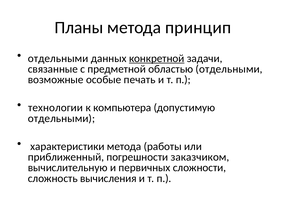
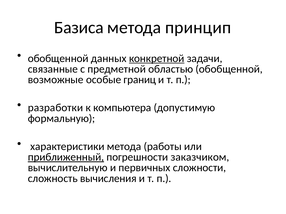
Планы: Планы -> Базиса
отдельными at (58, 58): отдельными -> обобщенной
областью отдельными: отдельными -> обобщенной
печать: печать -> границ
технологии: технологии -> разработки
отдельными at (61, 119): отдельными -> формальную
приближенный underline: none -> present
